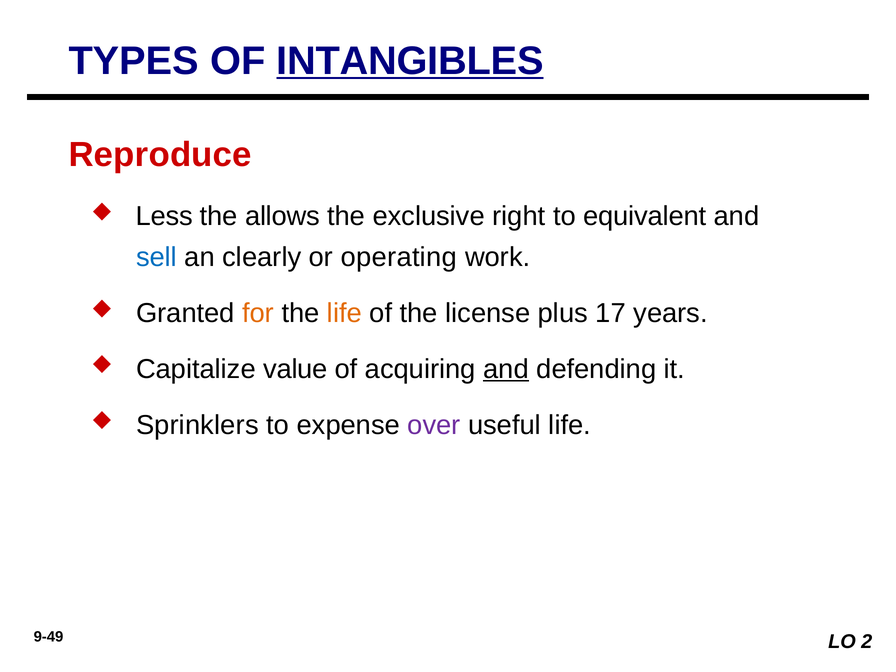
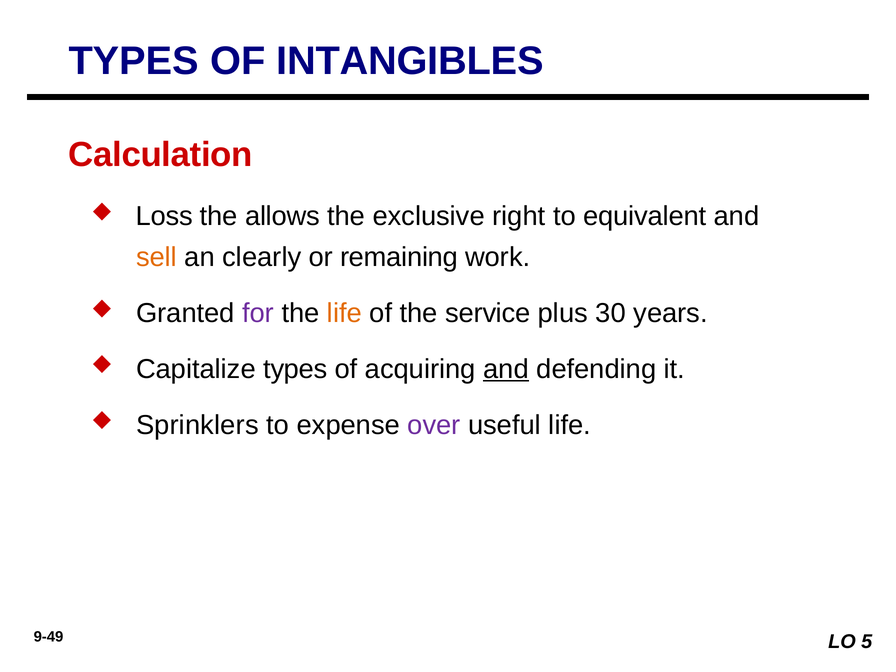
INTANGIBLES underline: present -> none
Reproduce: Reproduce -> Calculation
Less: Less -> Loss
sell colour: blue -> orange
operating: operating -> remaining
for colour: orange -> purple
license: license -> service
17: 17 -> 30
Capitalize value: value -> types
2: 2 -> 5
